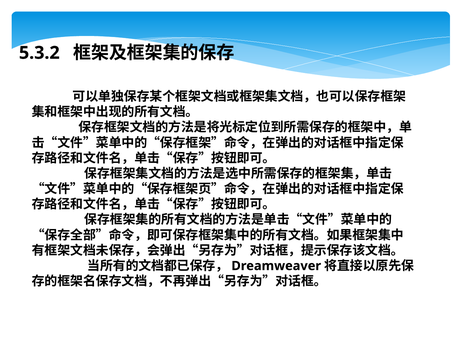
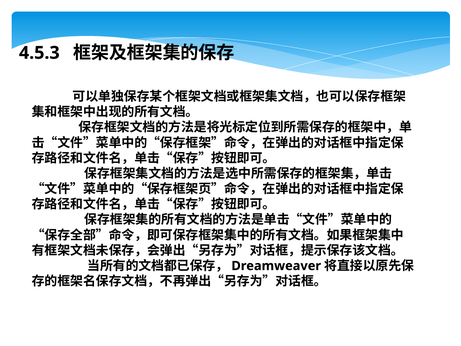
5.3.2: 5.3.2 -> 4.5.3
